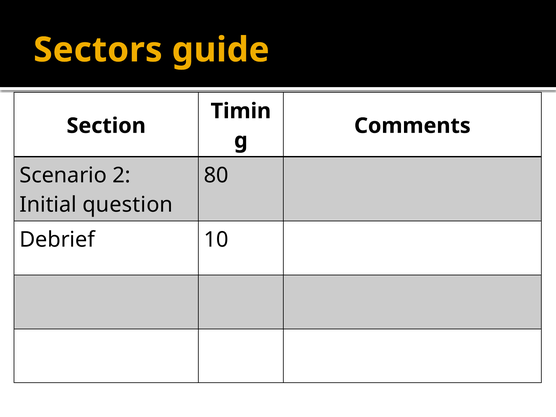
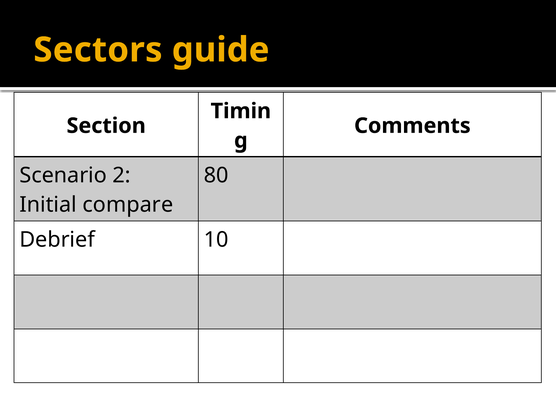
question: question -> compare
